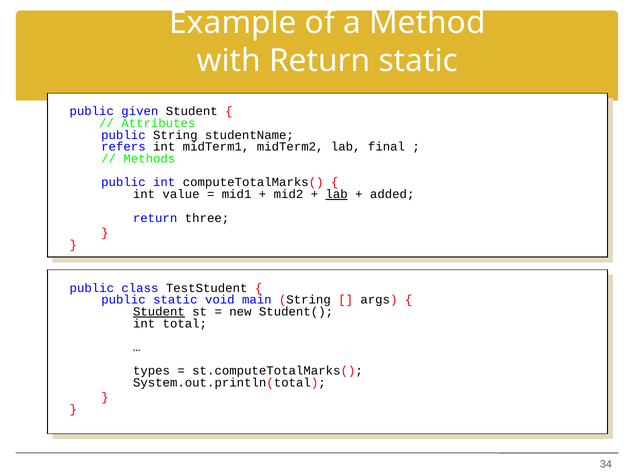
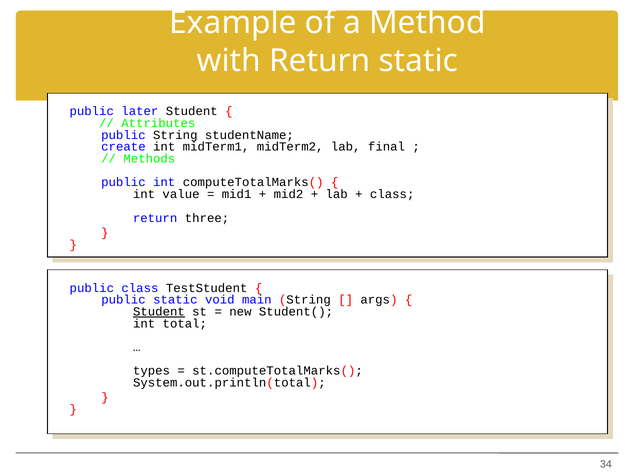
given: given -> later
refers: refers -> create
lab at (337, 194) underline: present -> none
added at (392, 194): added -> class
